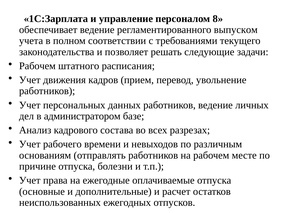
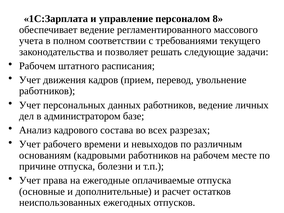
выпуском: выпуском -> массового
отправлять: отправлять -> кадровыми
